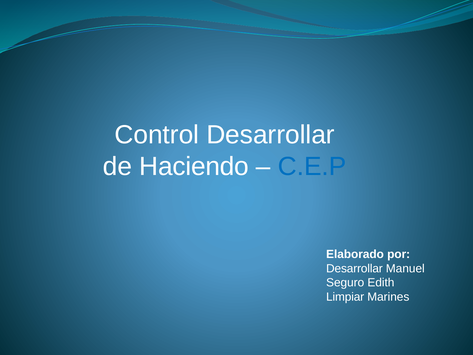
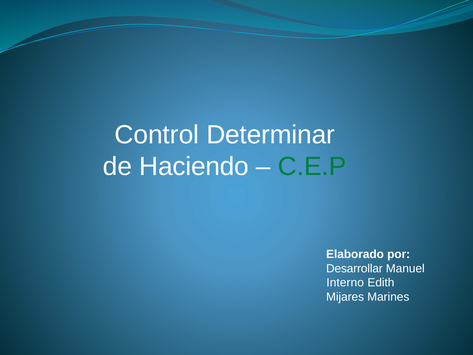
Control Desarrollar: Desarrollar -> Determinar
C.E.P colour: blue -> green
Seguro: Seguro -> Interno
Limpiar: Limpiar -> Mijares
